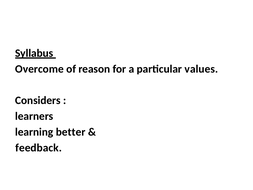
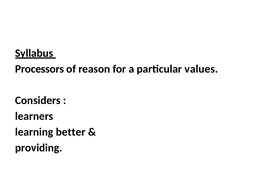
Overcome: Overcome -> Processors
feedback: feedback -> providing
